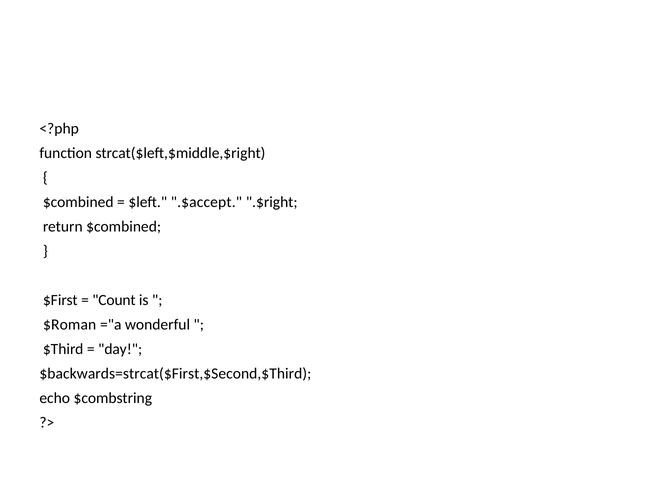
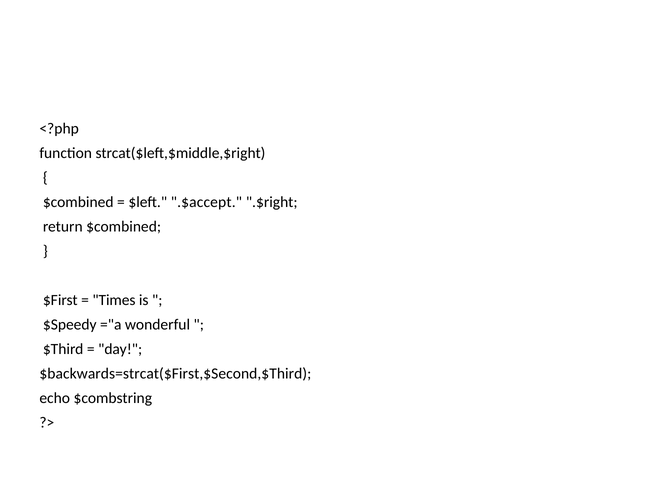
Count: Count -> Times
$Roman: $Roman -> $Speedy
